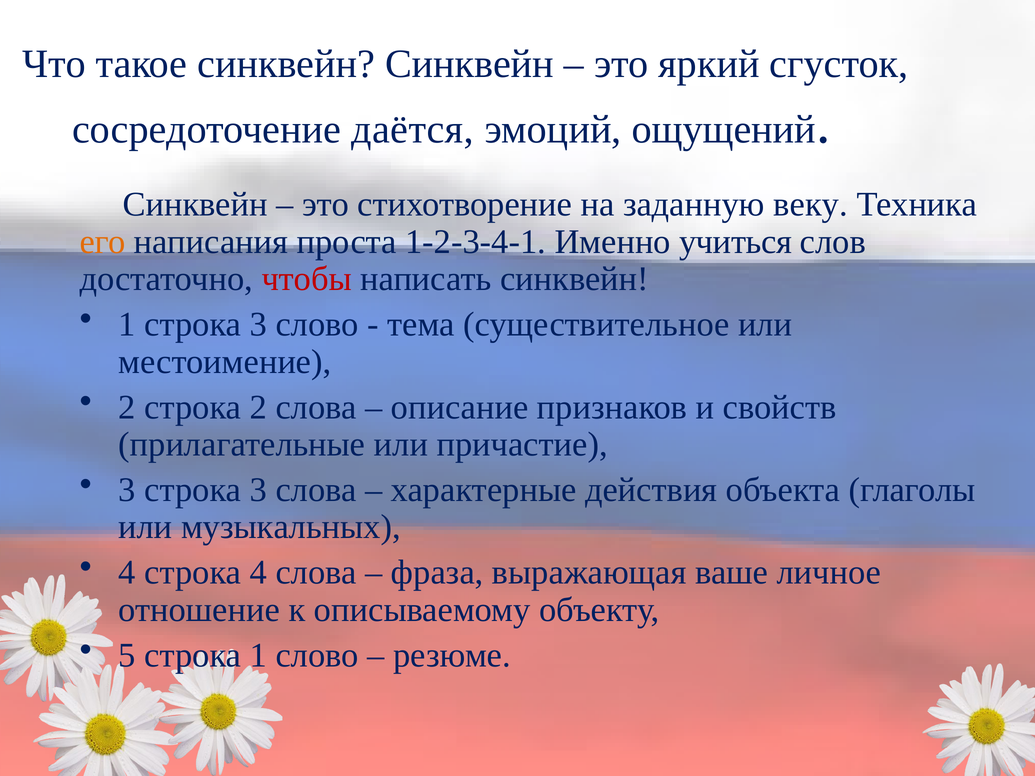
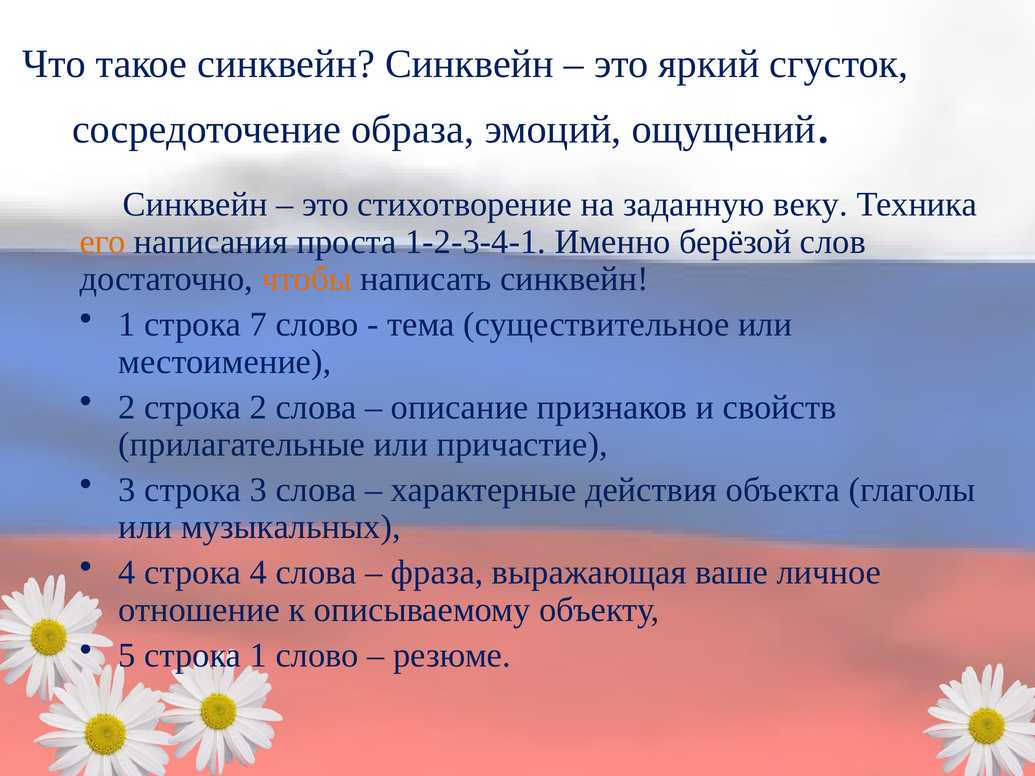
даётся: даётся -> образа
учиться: учиться -> берёзой
чтобы colour: red -> orange
1 строка 3: 3 -> 7
